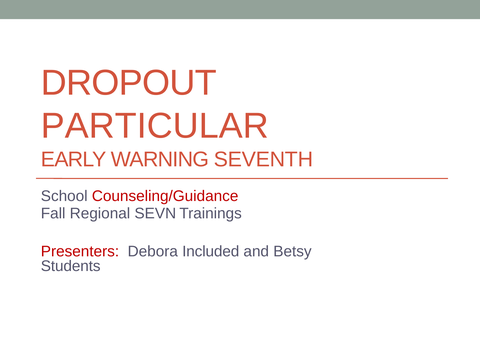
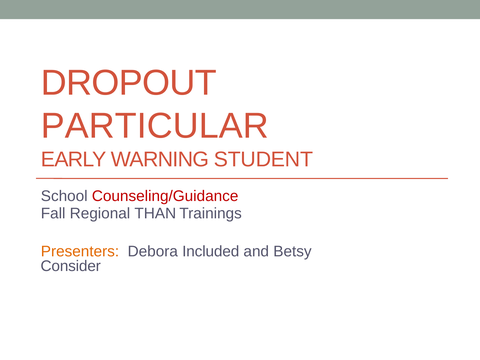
SEVENTH: SEVENTH -> STUDENT
SEVN: SEVN -> THAN
Presenters colour: red -> orange
Students: Students -> Consider
